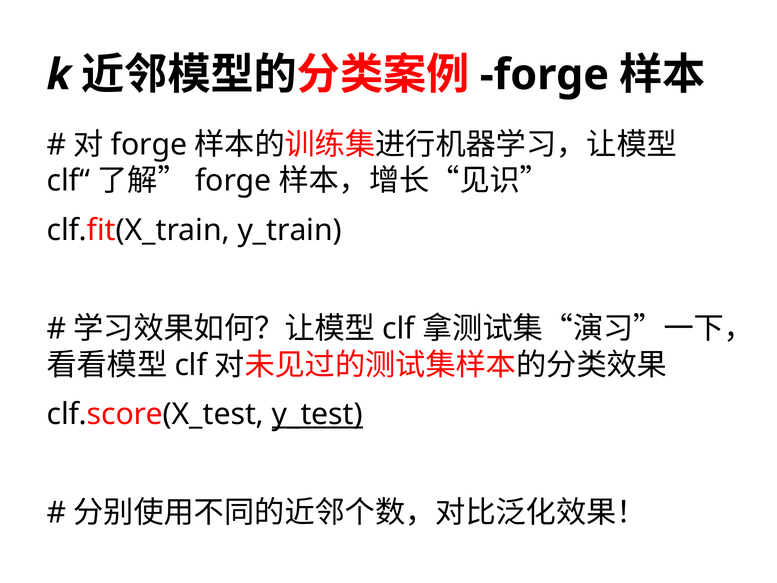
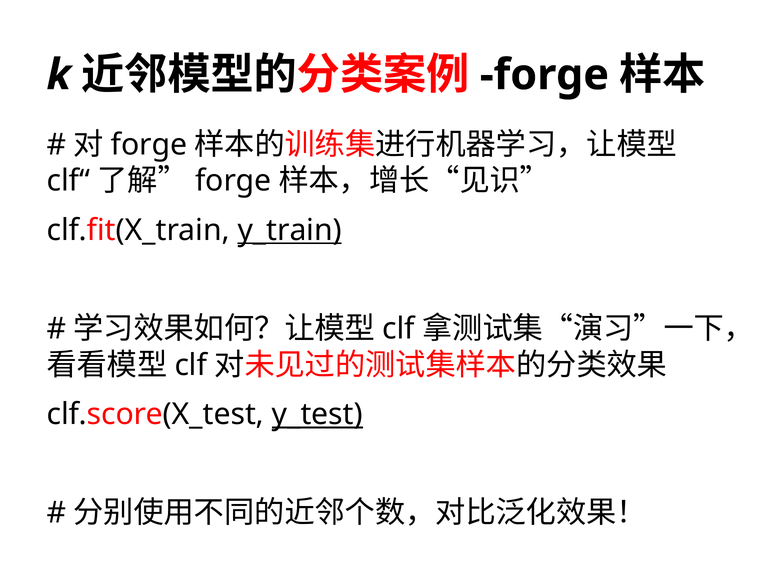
y_train underline: none -> present
